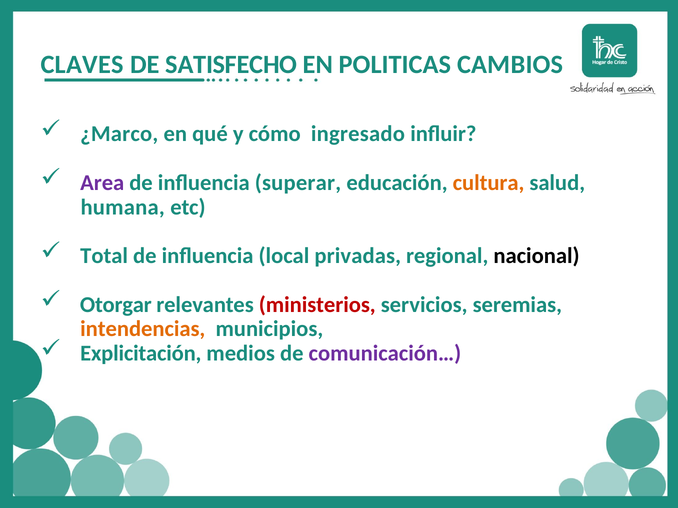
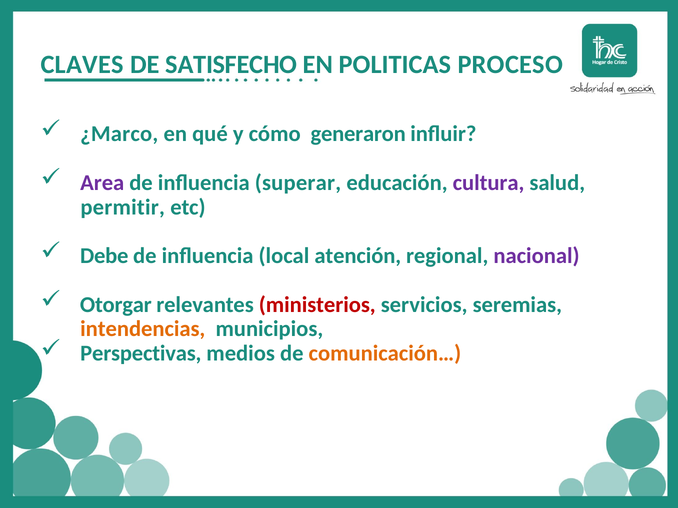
CAMBIOS: CAMBIOS -> PROCESO
ingresado: ingresado -> generaron
cultura colour: orange -> purple
humana: humana -> permitir
Total: Total -> Debe
privadas: privadas -> atención
nacional colour: black -> purple
Explicitación: Explicitación -> Perspectivas
comunicación… colour: purple -> orange
